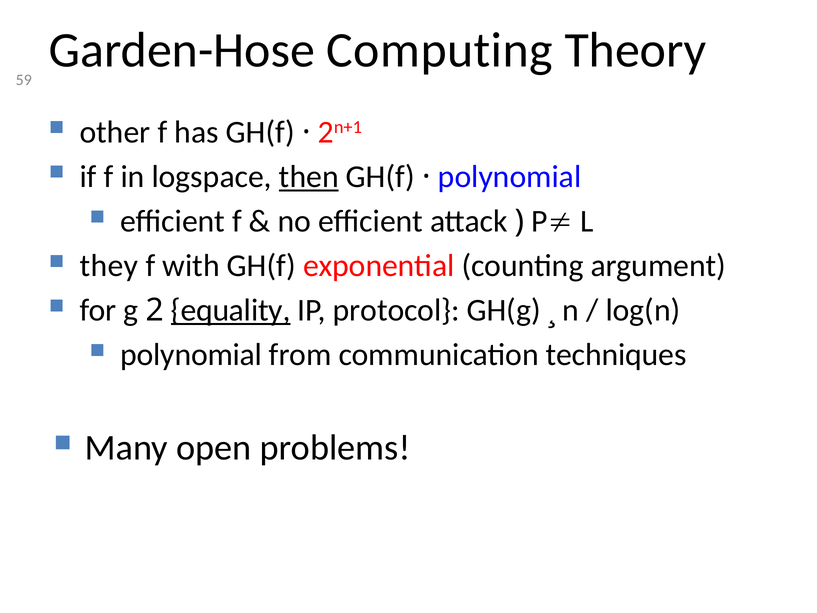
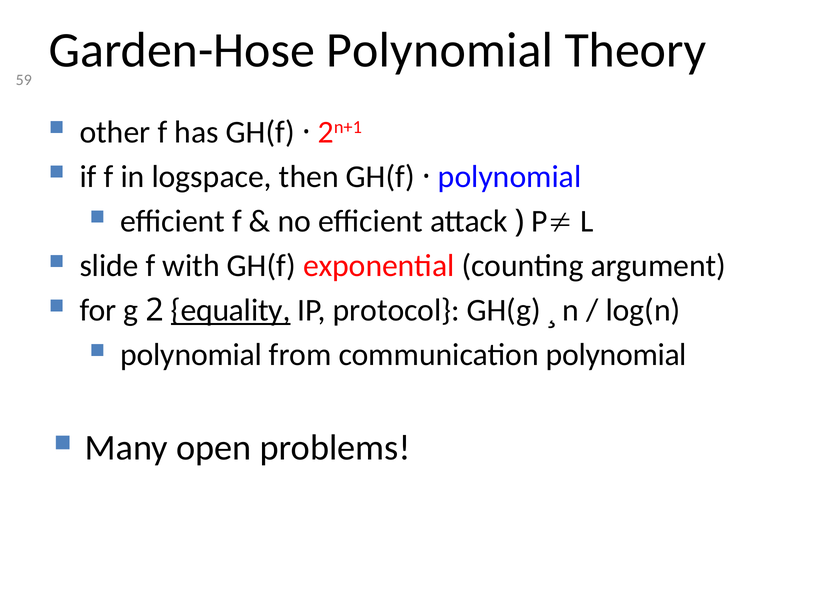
Garden-Hose Computing: Computing -> Polynomial
then underline: present -> none
they: they -> slide
communication techniques: techniques -> polynomial
